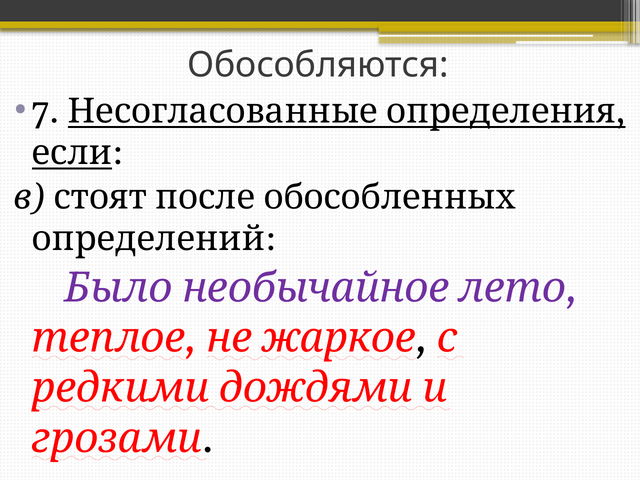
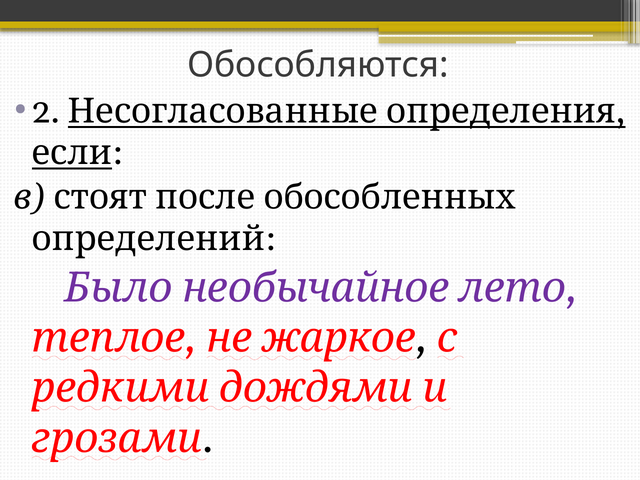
7: 7 -> 2
